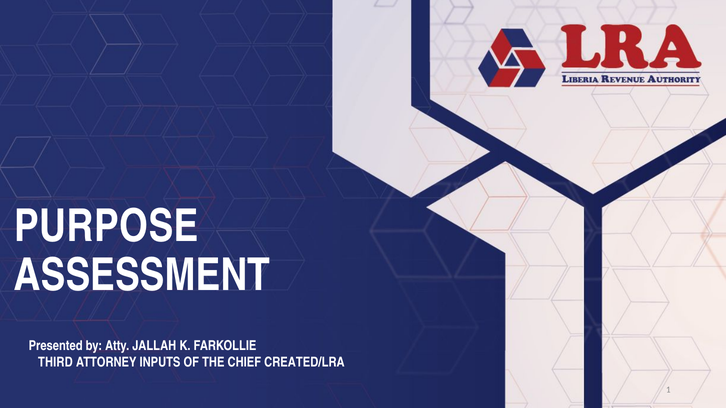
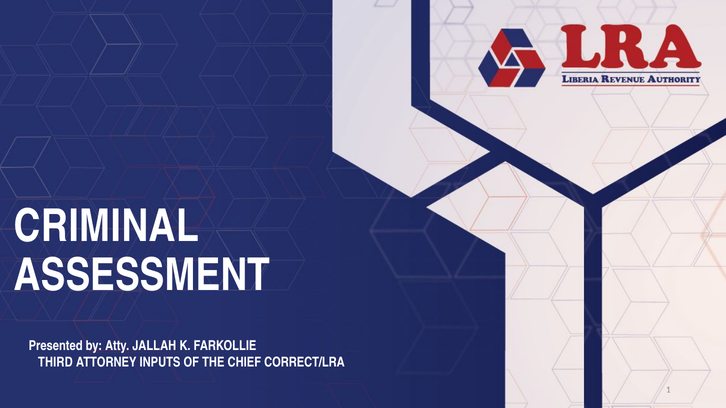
PURPOSE: PURPOSE -> CRIMINAL
CREATED/LRA: CREATED/LRA -> CORRECT/LRA
